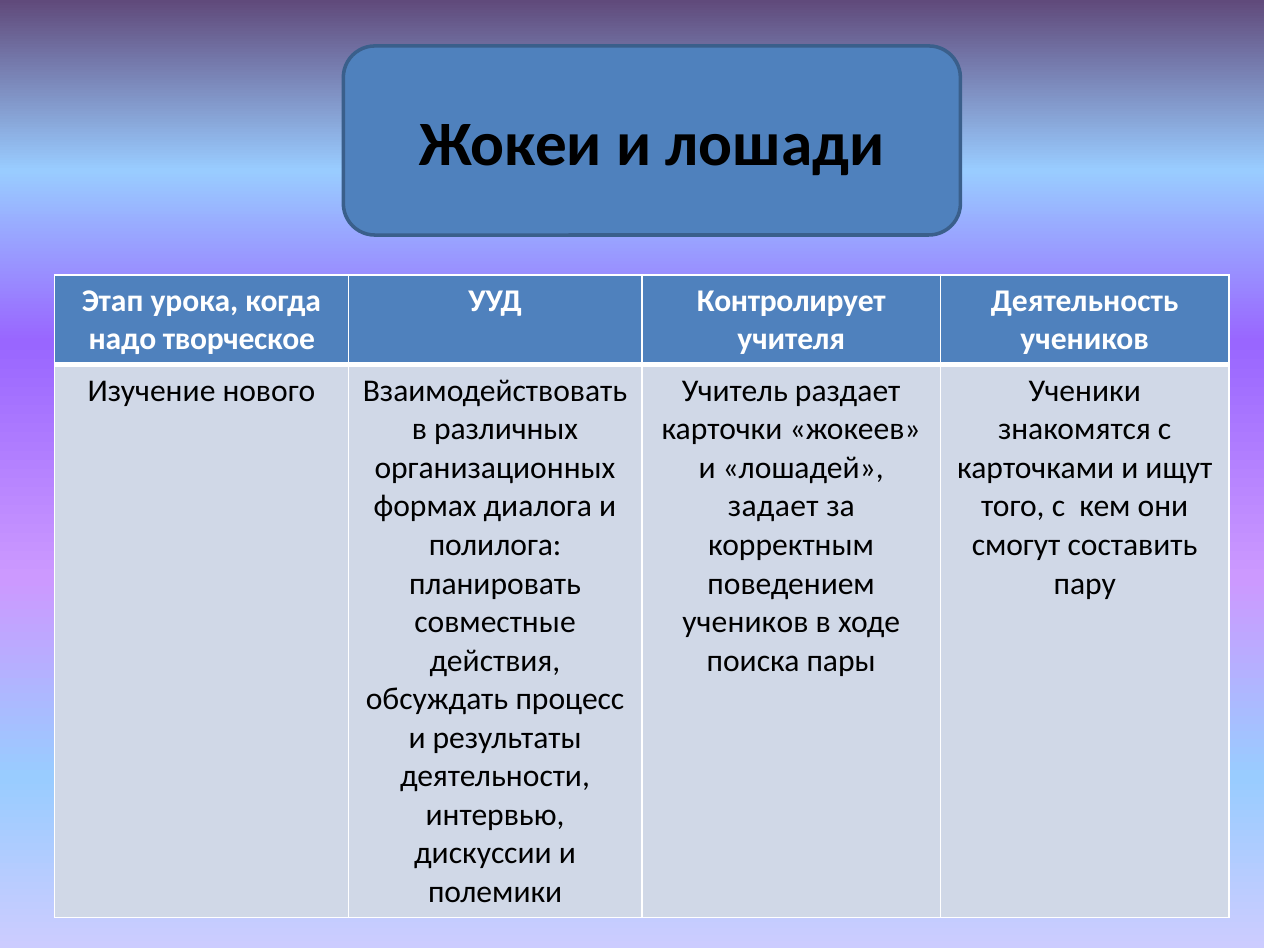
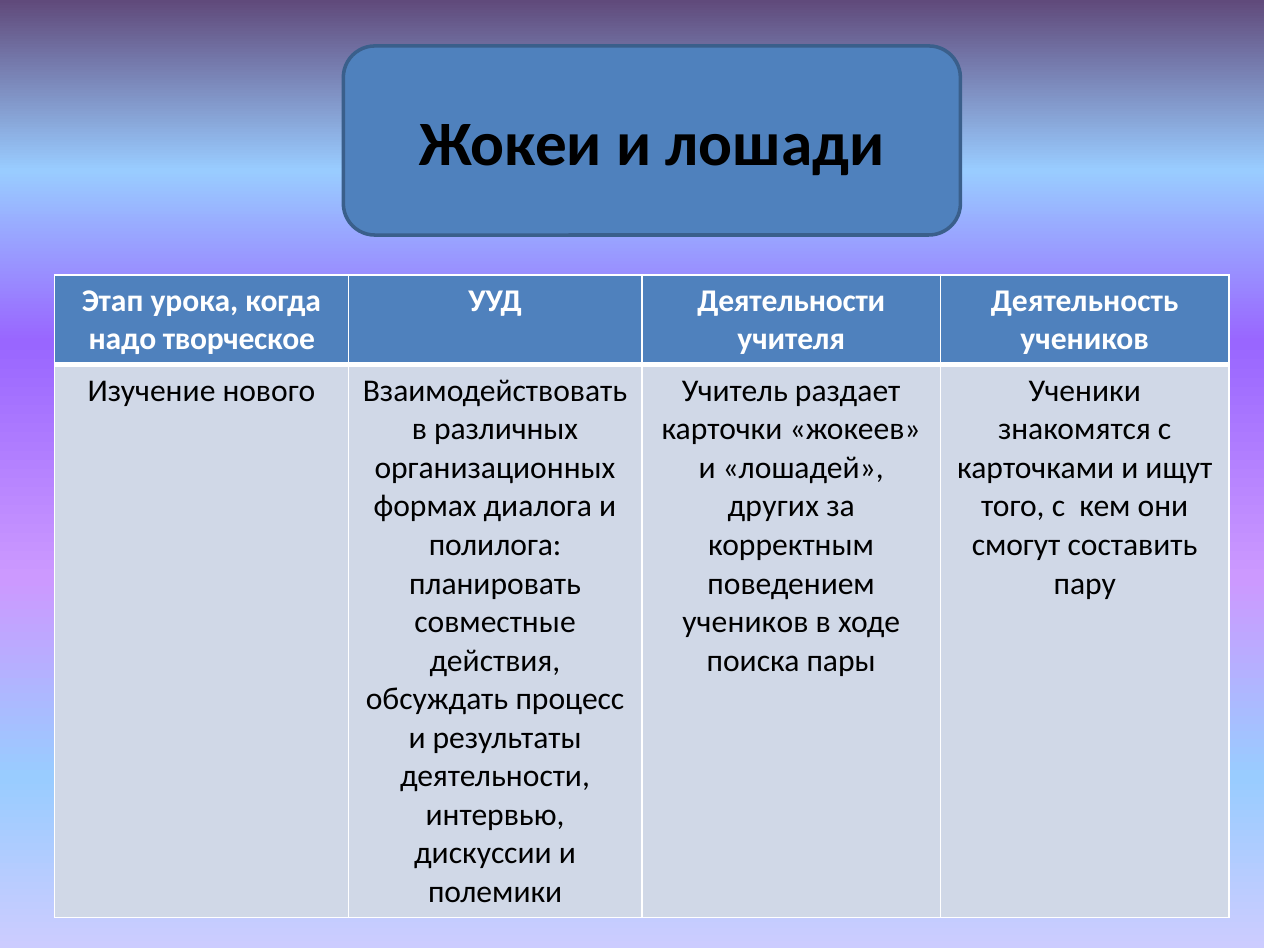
УУД Контролирует: Контролирует -> Деятельности
задает: задает -> других
